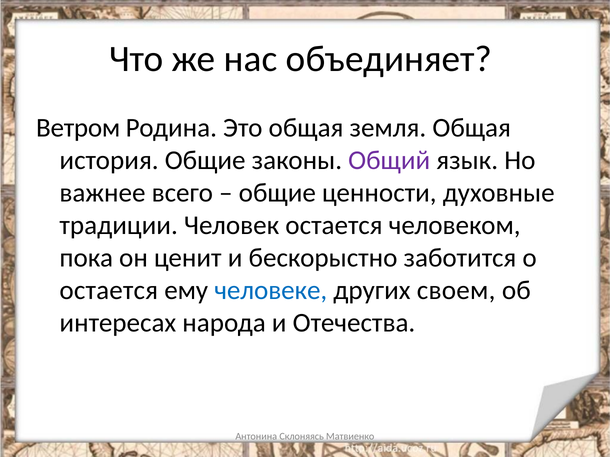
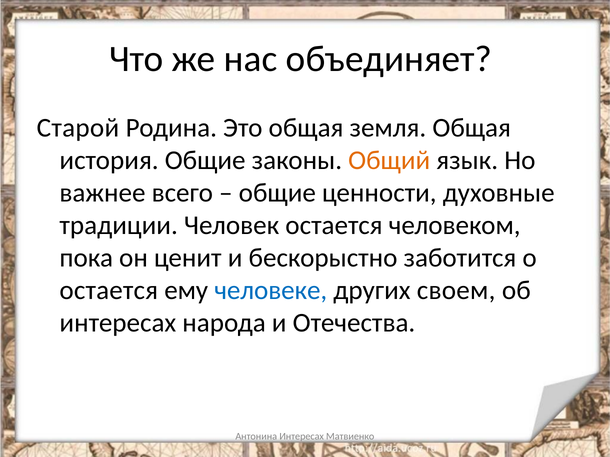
Ветром: Ветром -> Старой
Общий colour: purple -> orange
Антонина Склоняясь: Склоняясь -> Интересах
